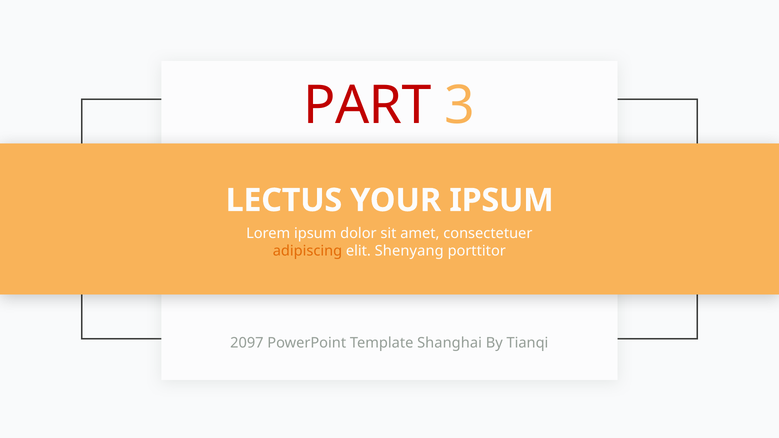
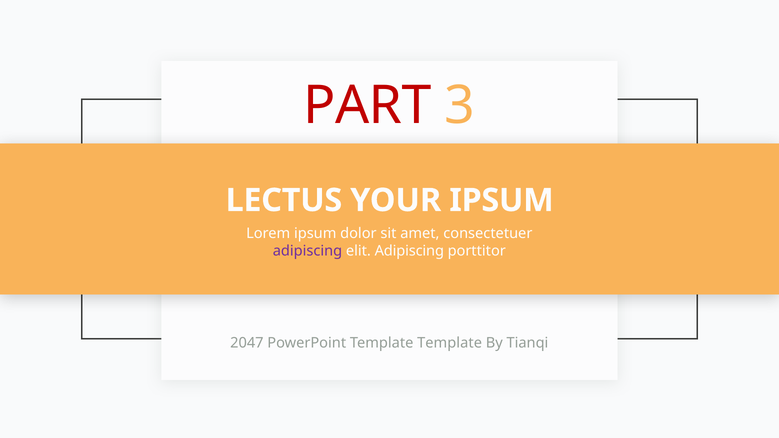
adipiscing at (308, 251) colour: orange -> purple
elit Shenyang: Shenyang -> Adipiscing
2097: 2097 -> 2047
Template Shanghai: Shanghai -> Template
